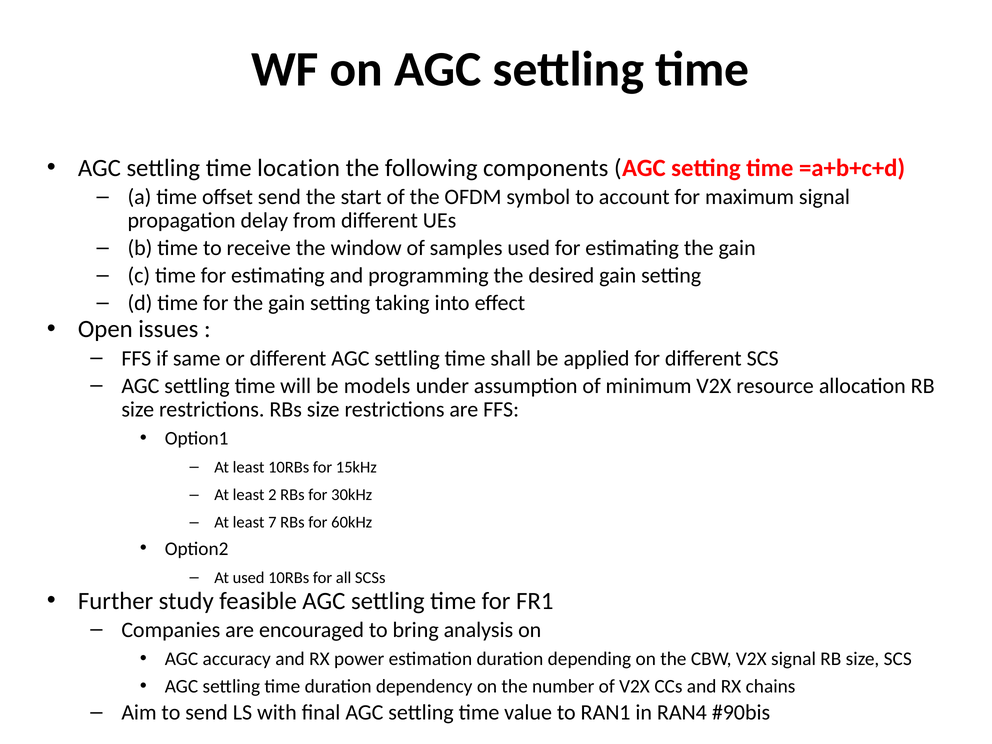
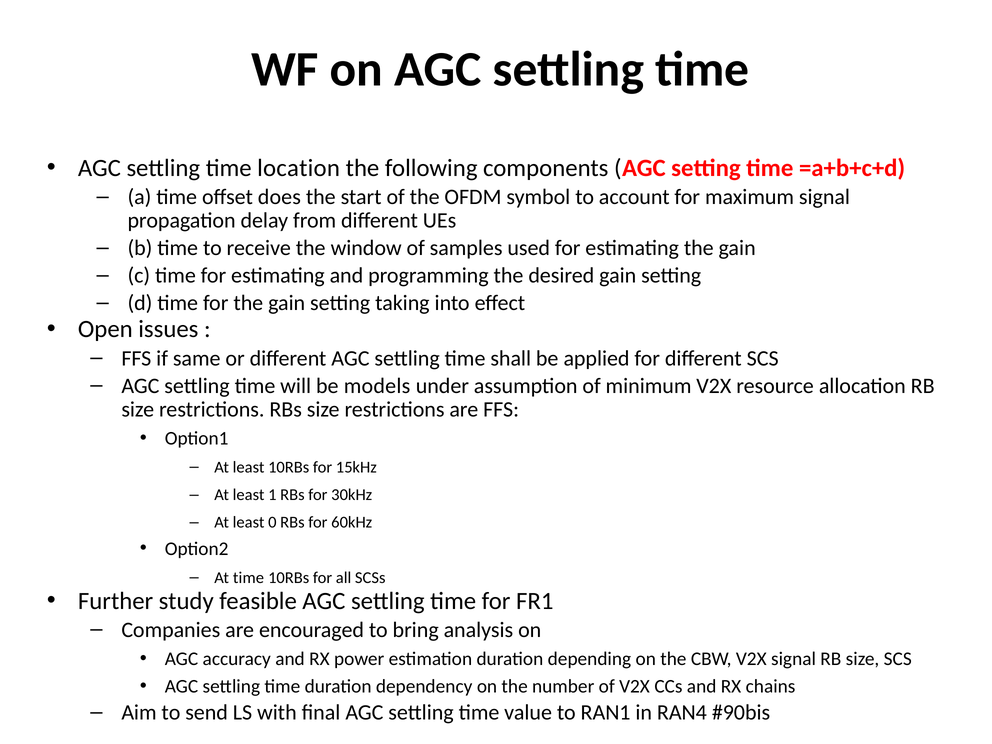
offset send: send -> does
2: 2 -> 1
7: 7 -> 0
At used: used -> time
